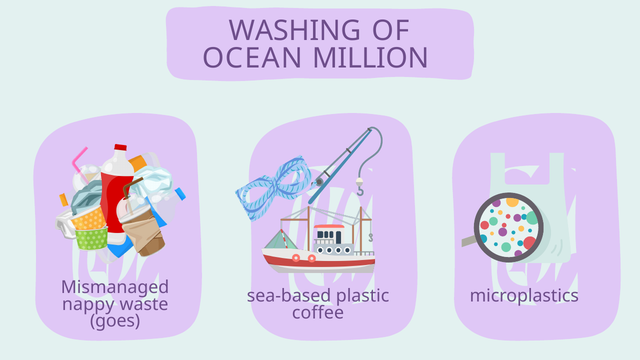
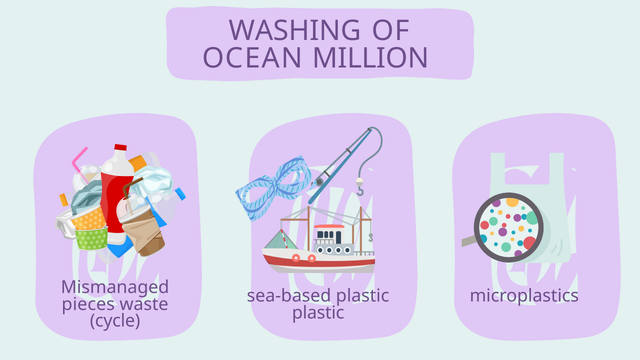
nappy: nappy -> pieces
coffee at (318, 313): coffee -> plastic
goes: goes -> cycle
